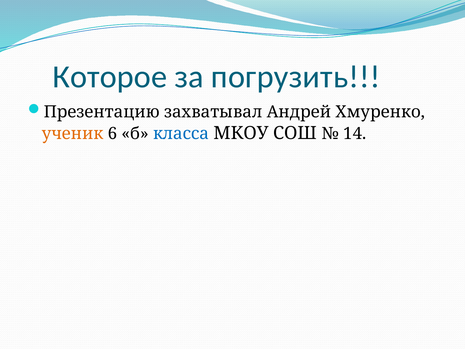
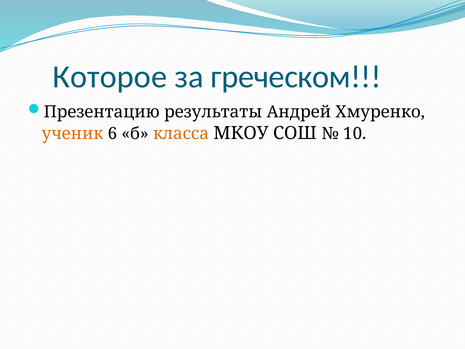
погрузить: погрузить -> греческом
захватывал: захватывал -> результаты
класса colour: blue -> orange
14: 14 -> 10
